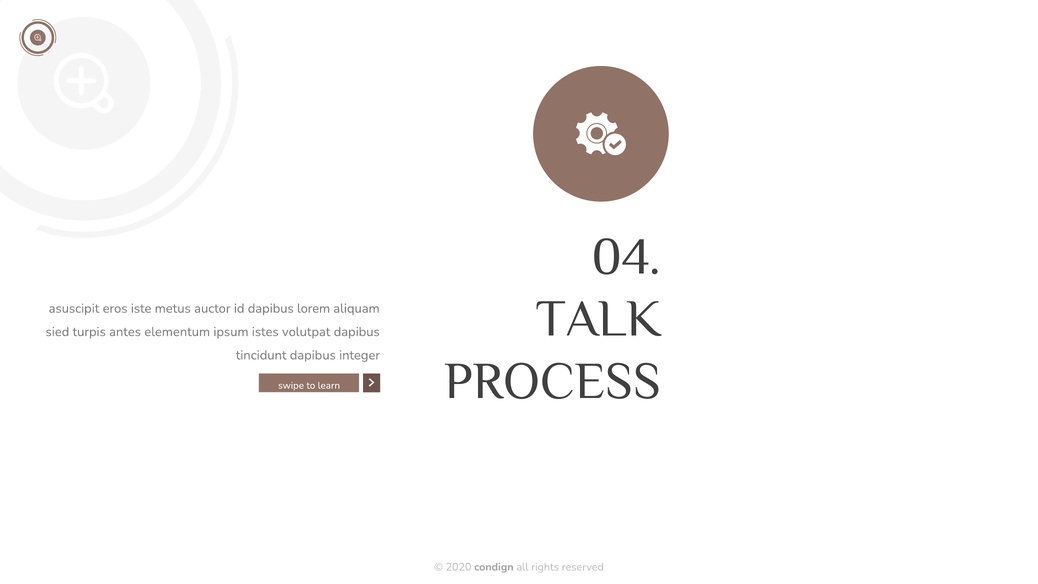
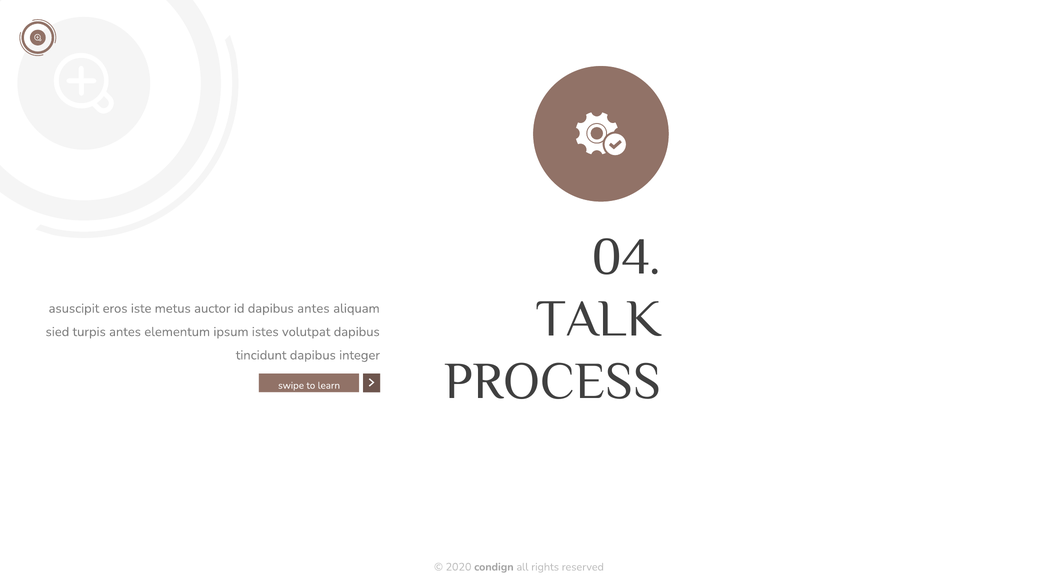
dapibus lorem: lorem -> antes
